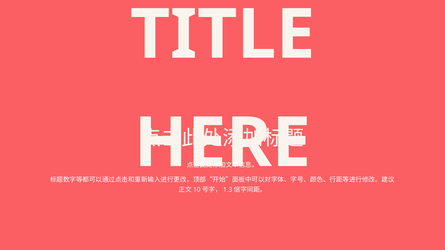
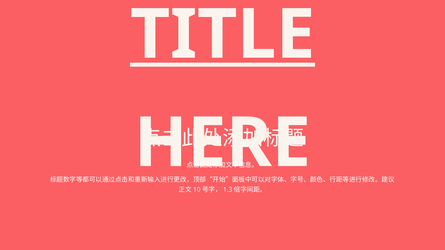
TITLE underline: none -> present
